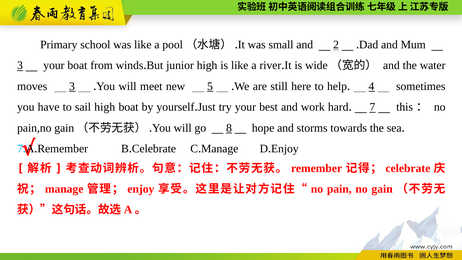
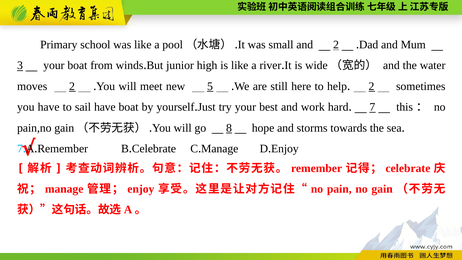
moves 3: 3 -> 2
4 at (371, 86): 4 -> 2
sail high: high -> have
